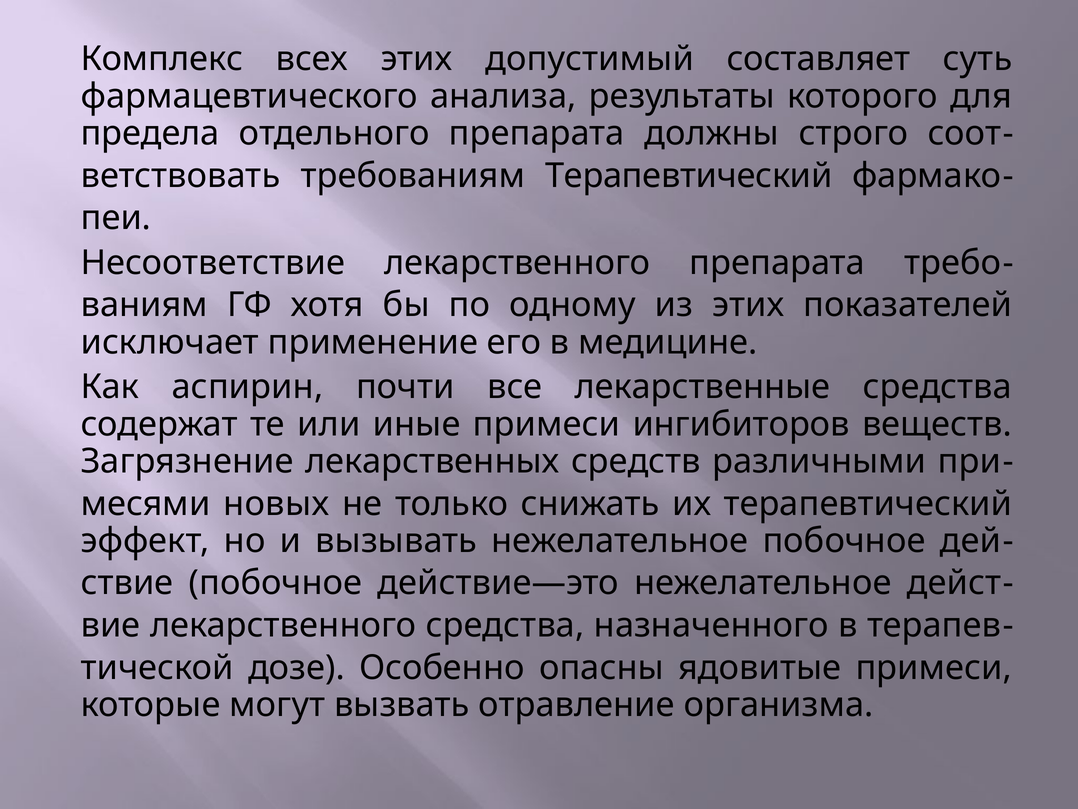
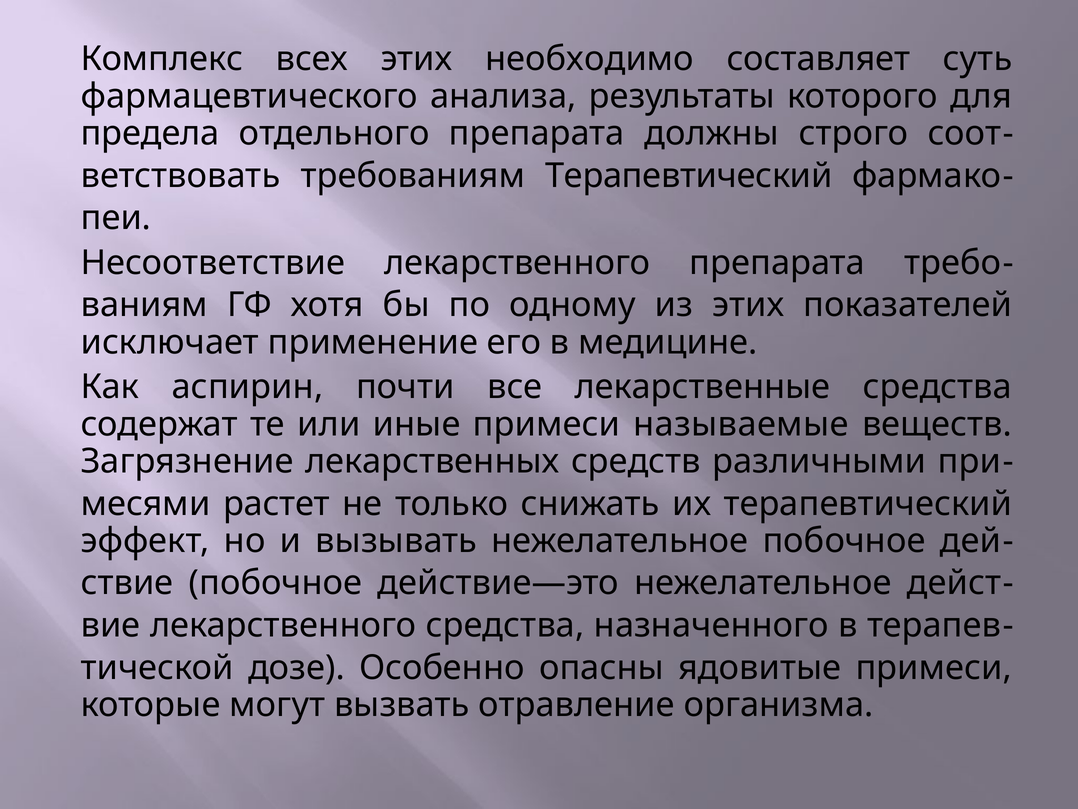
допустимый: допустимый -> необходимо
ингибиторов: ингибиторов -> называемые
новых: новых -> растет
